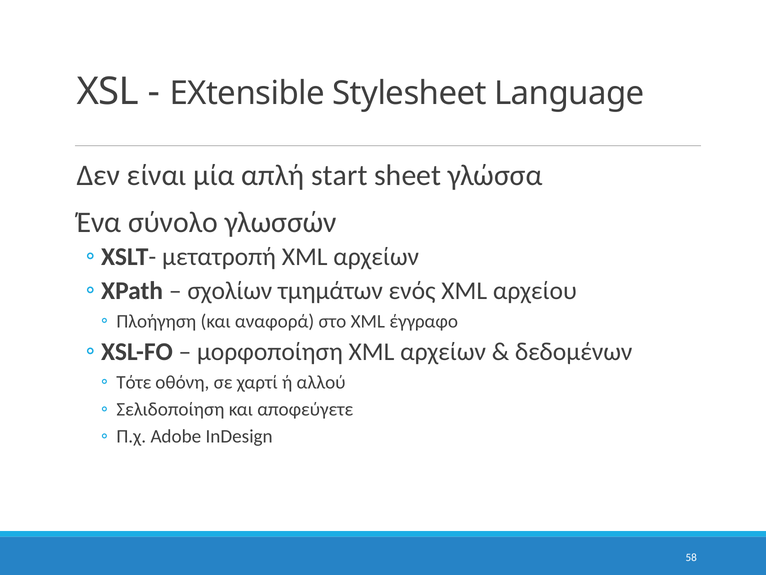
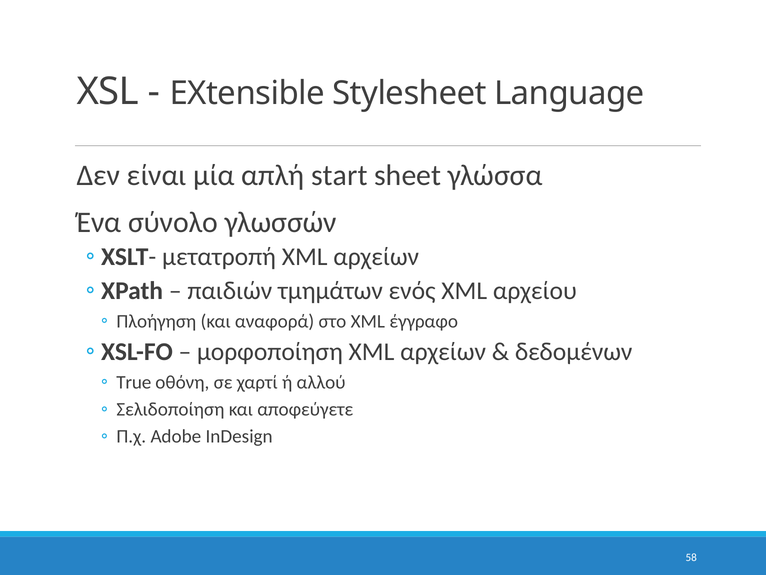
σχολίων: σχολίων -> παιδιών
Τότε: Τότε -> True
